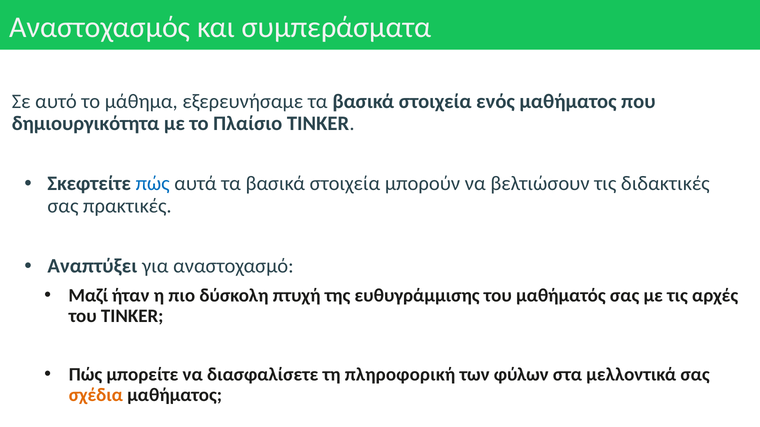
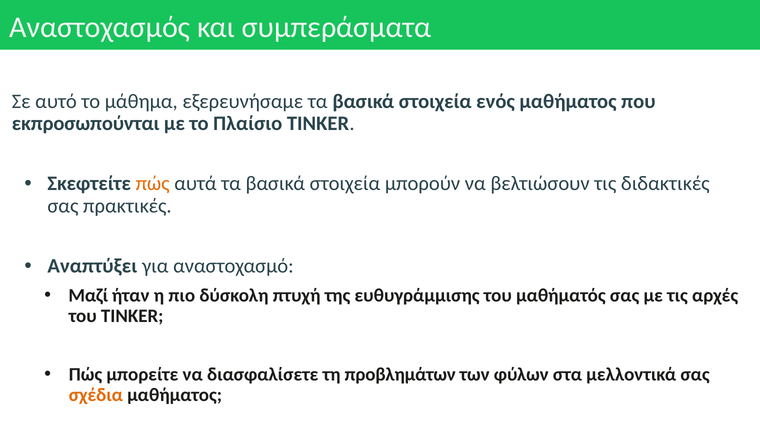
δημιουργικότητα: δημιουργικότητα -> εκπροσωπούνται
πώς at (153, 184) colour: blue -> orange
πληροφορική: πληροφορική -> προβλημάτων
